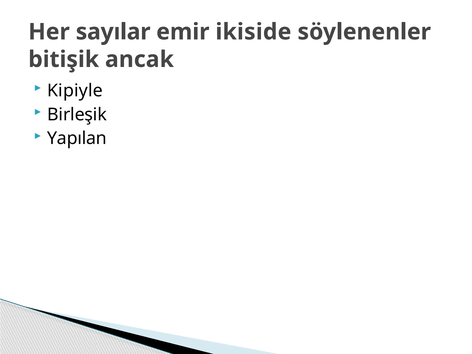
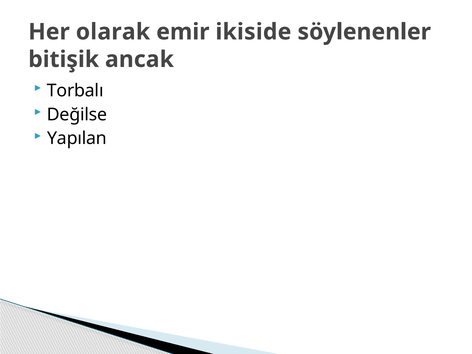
sayılar: sayılar -> olarak
Kipiyle: Kipiyle -> Torbalı
Birleşik: Birleşik -> Değilse
